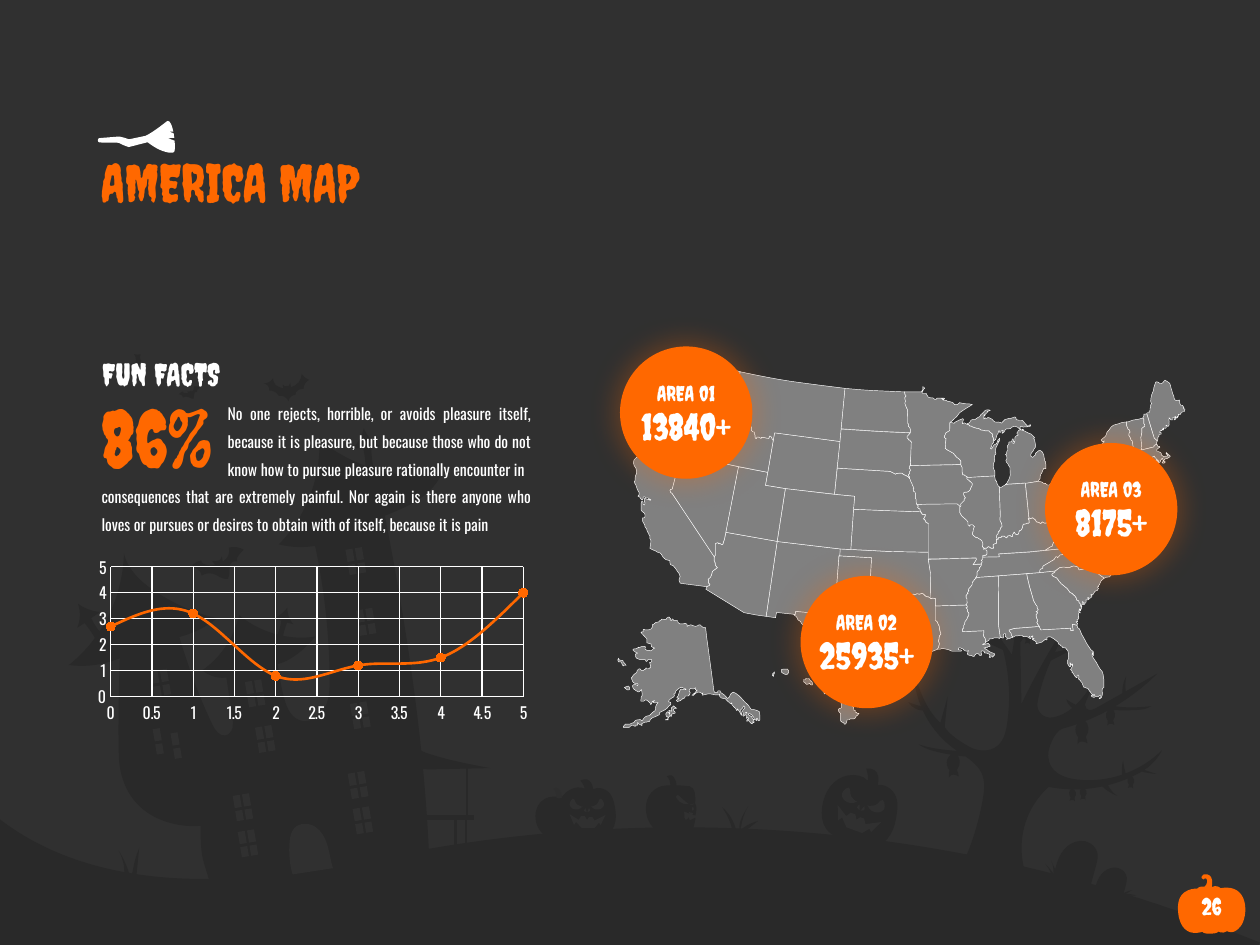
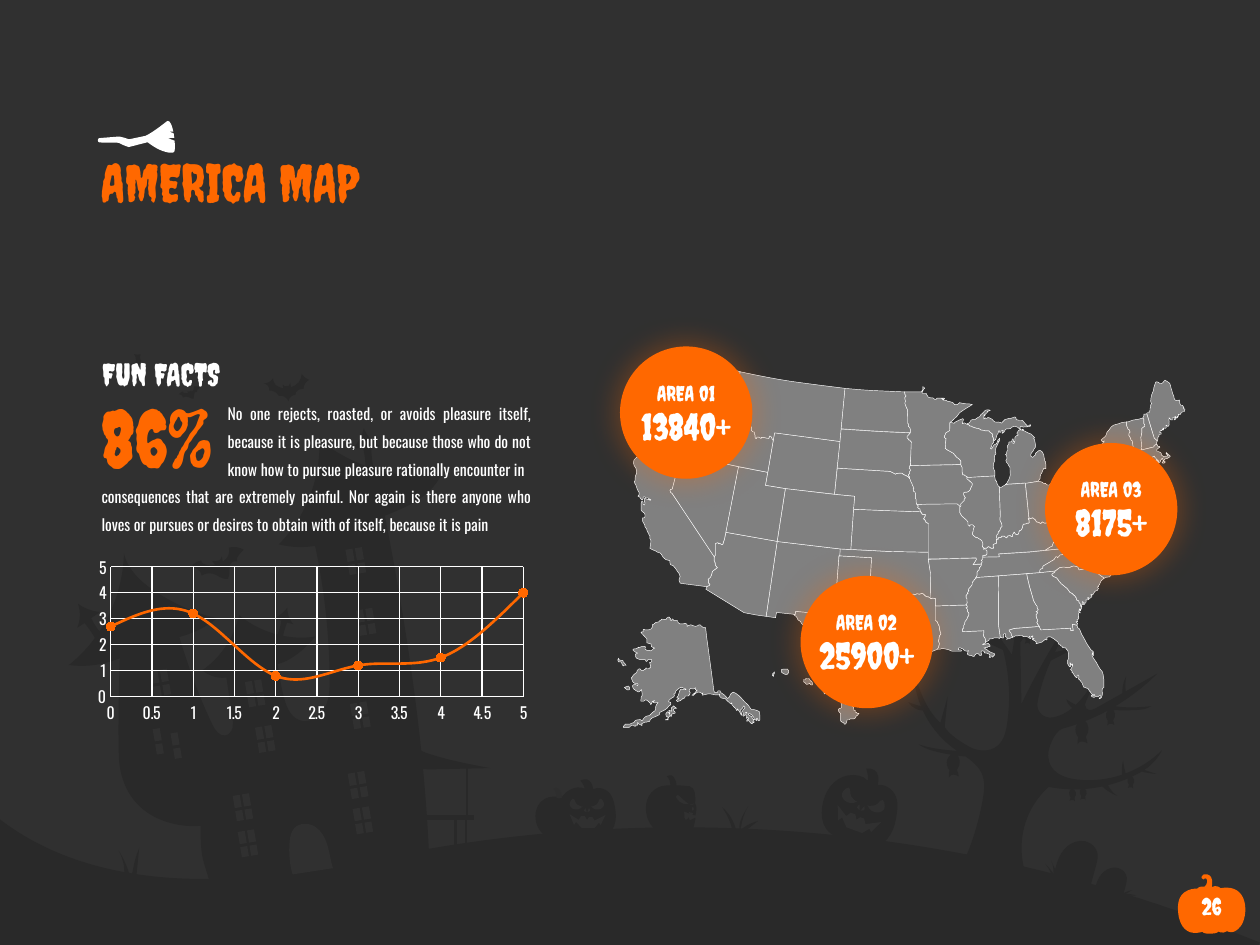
horrible: horrible -> roasted
25935+: 25935+ -> 25900+
